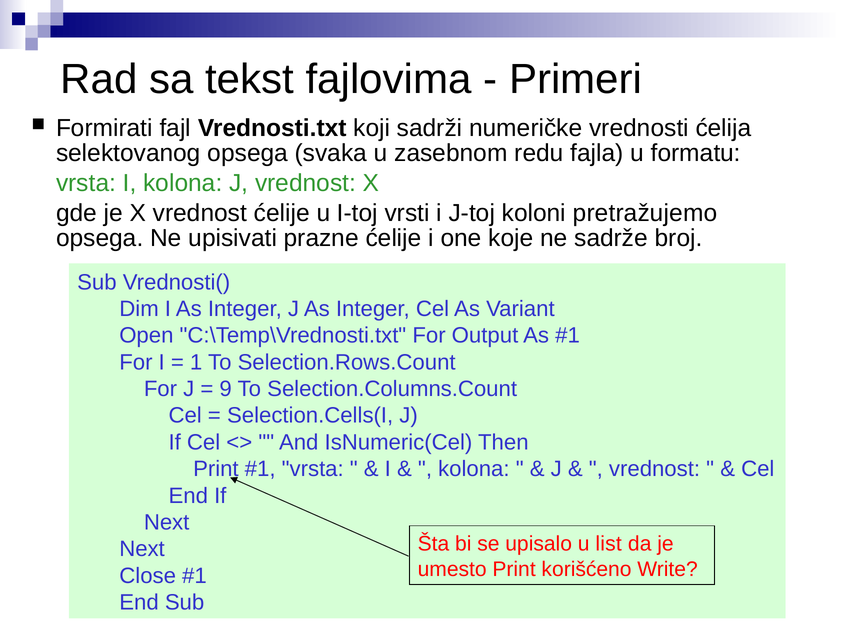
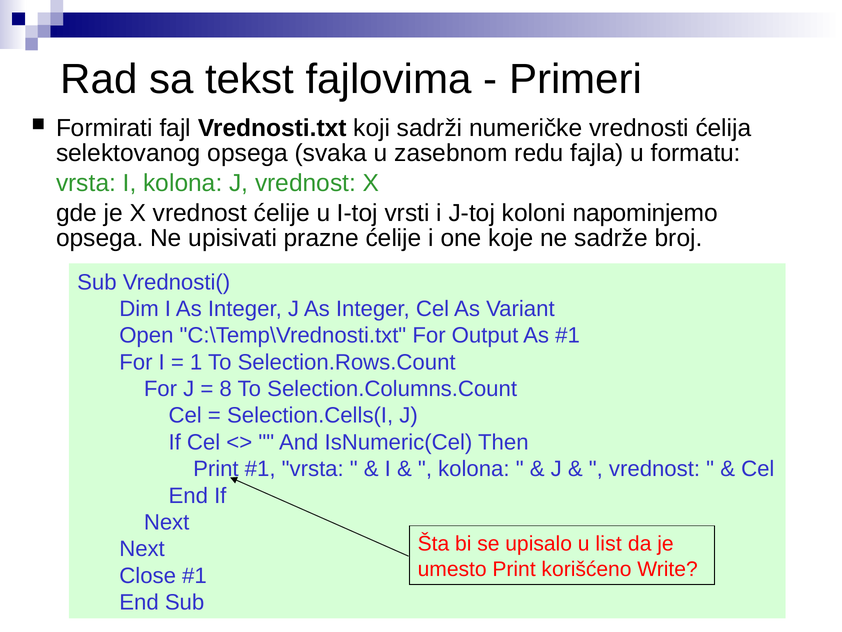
pretražujemo: pretražujemo -> napominjemo
9: 9 -> 8
